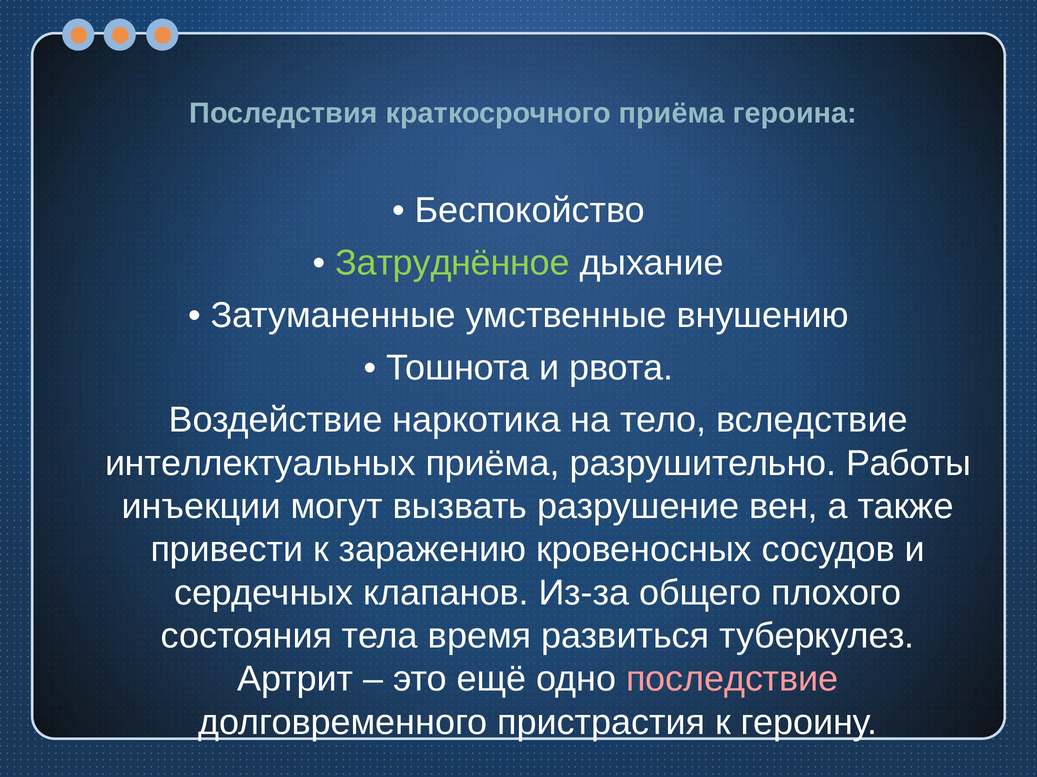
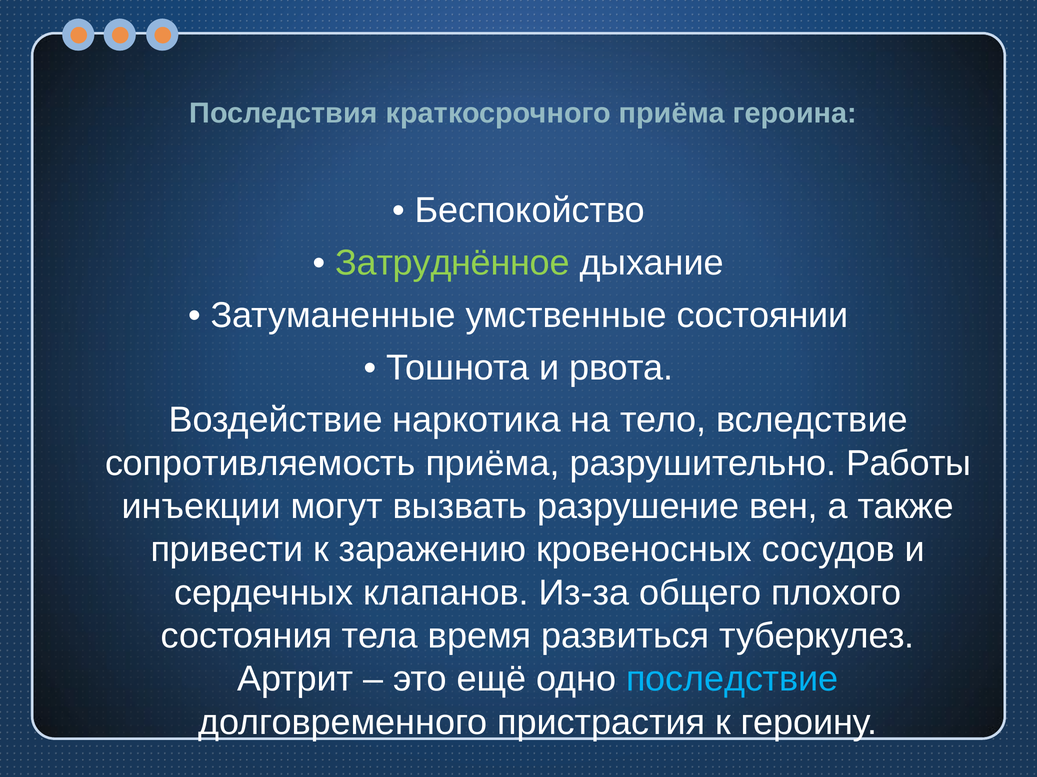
внушению: внушению -> состоянии
интеллектуальных: интеллектуальных -> сопротивляемость
последствие colour: pink -> light blue
